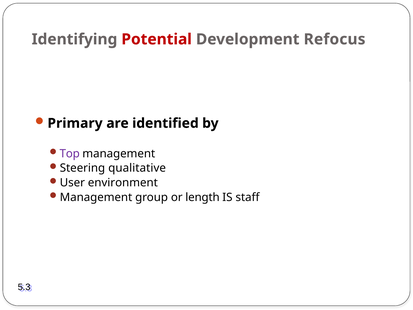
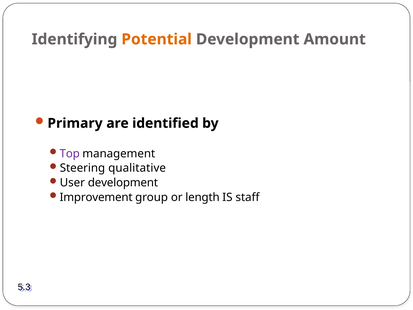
Potential colour: red -> orange
Refocus: Refocus -> Amount
User environment: environment -> development
Management at (96, 197): Management -> Improvement
